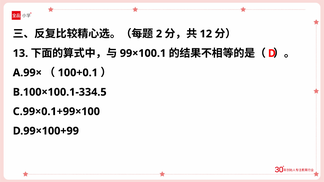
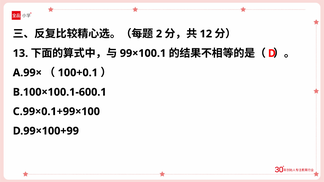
B.100×100.1-334.5: B.100×100.1-334.5 -> B.100×100.1-600.1
